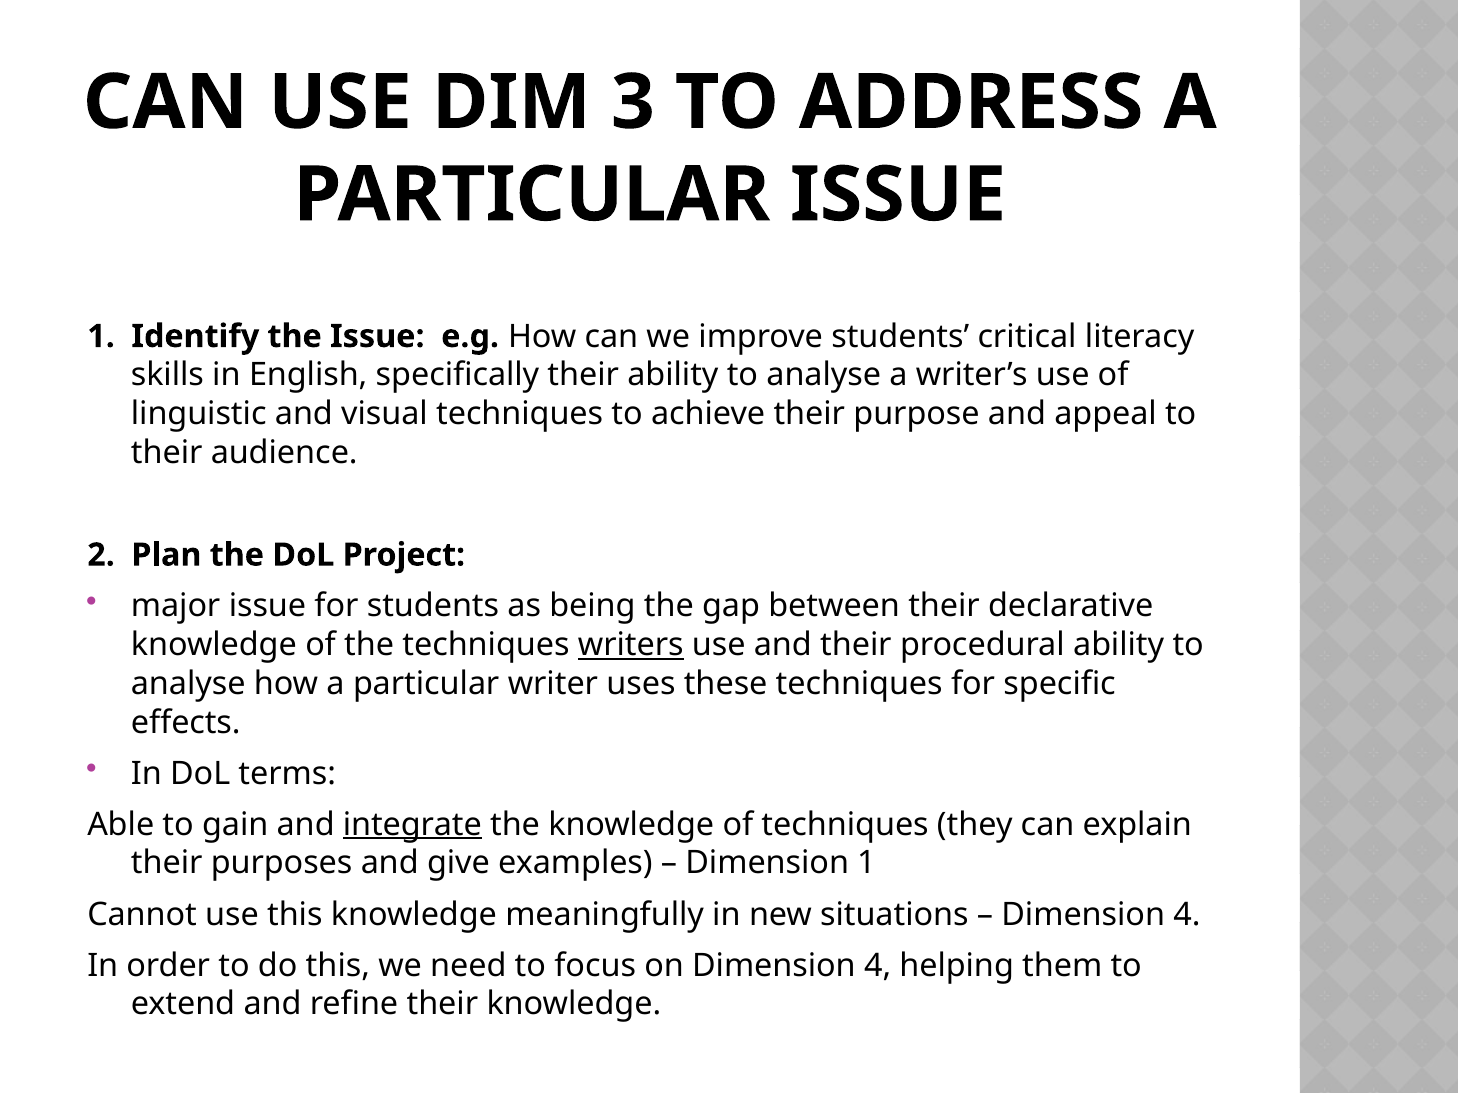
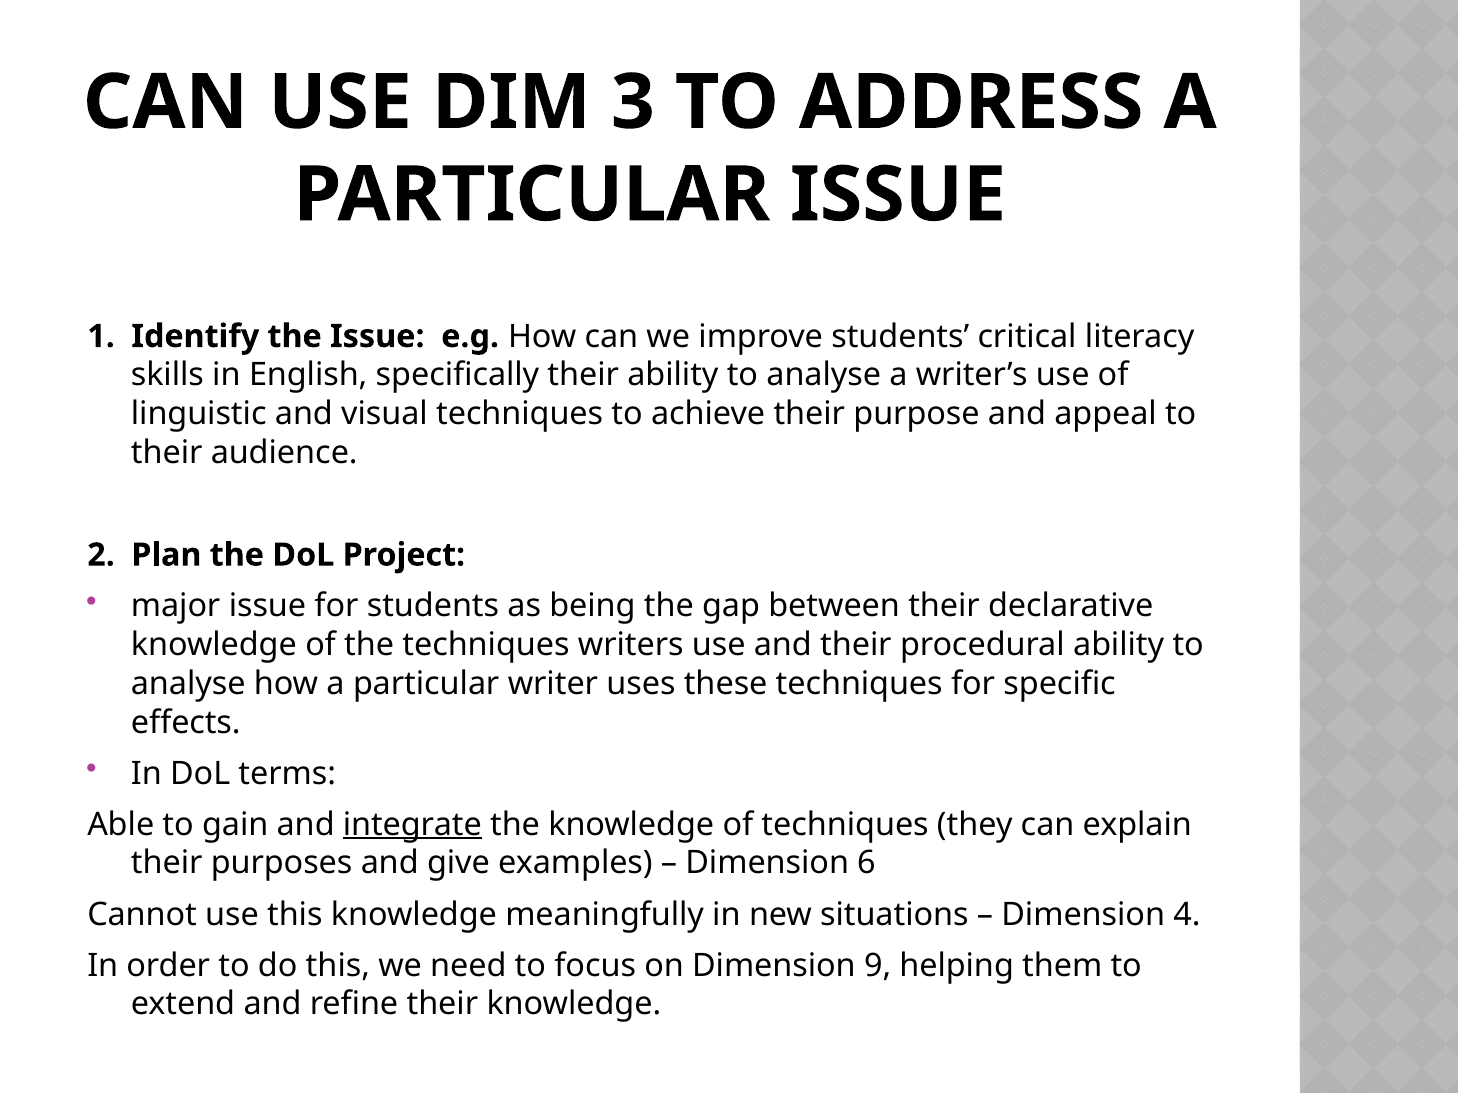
writers underline: present -> none
Dimension 1: 1 -> 6
on Dimension 4: 4 -> 9
